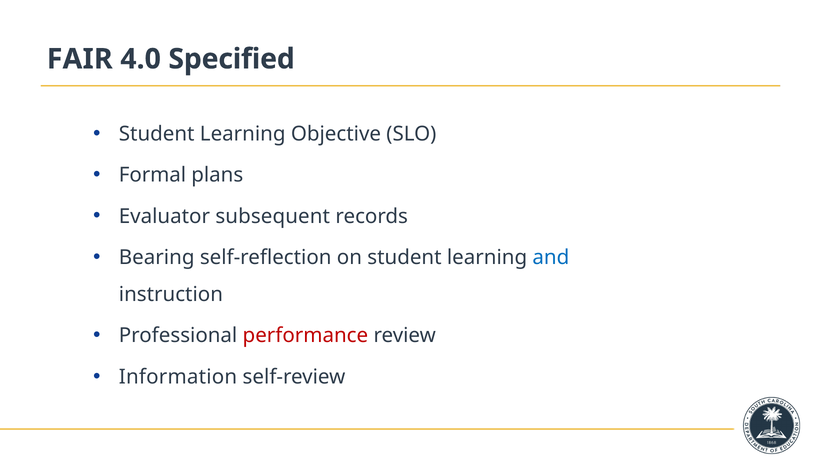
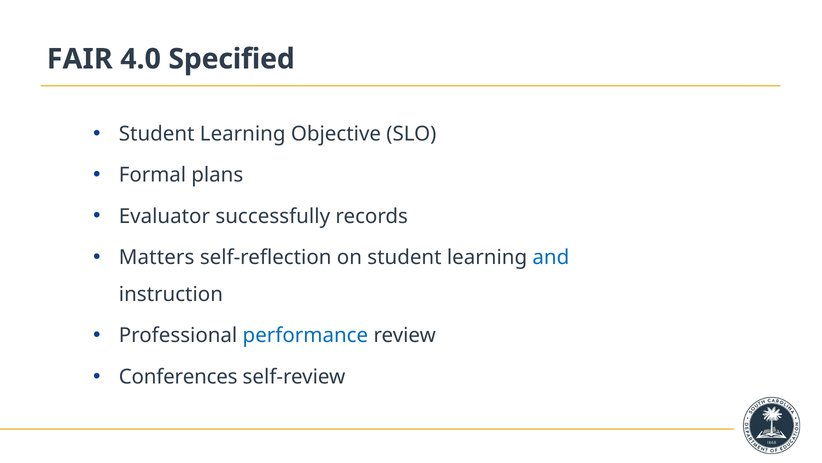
subsequent: subsequent -> successfully
Bearing: Bearing -> Matters
performance colour: red -> blue
Information: Information -> Conferences
